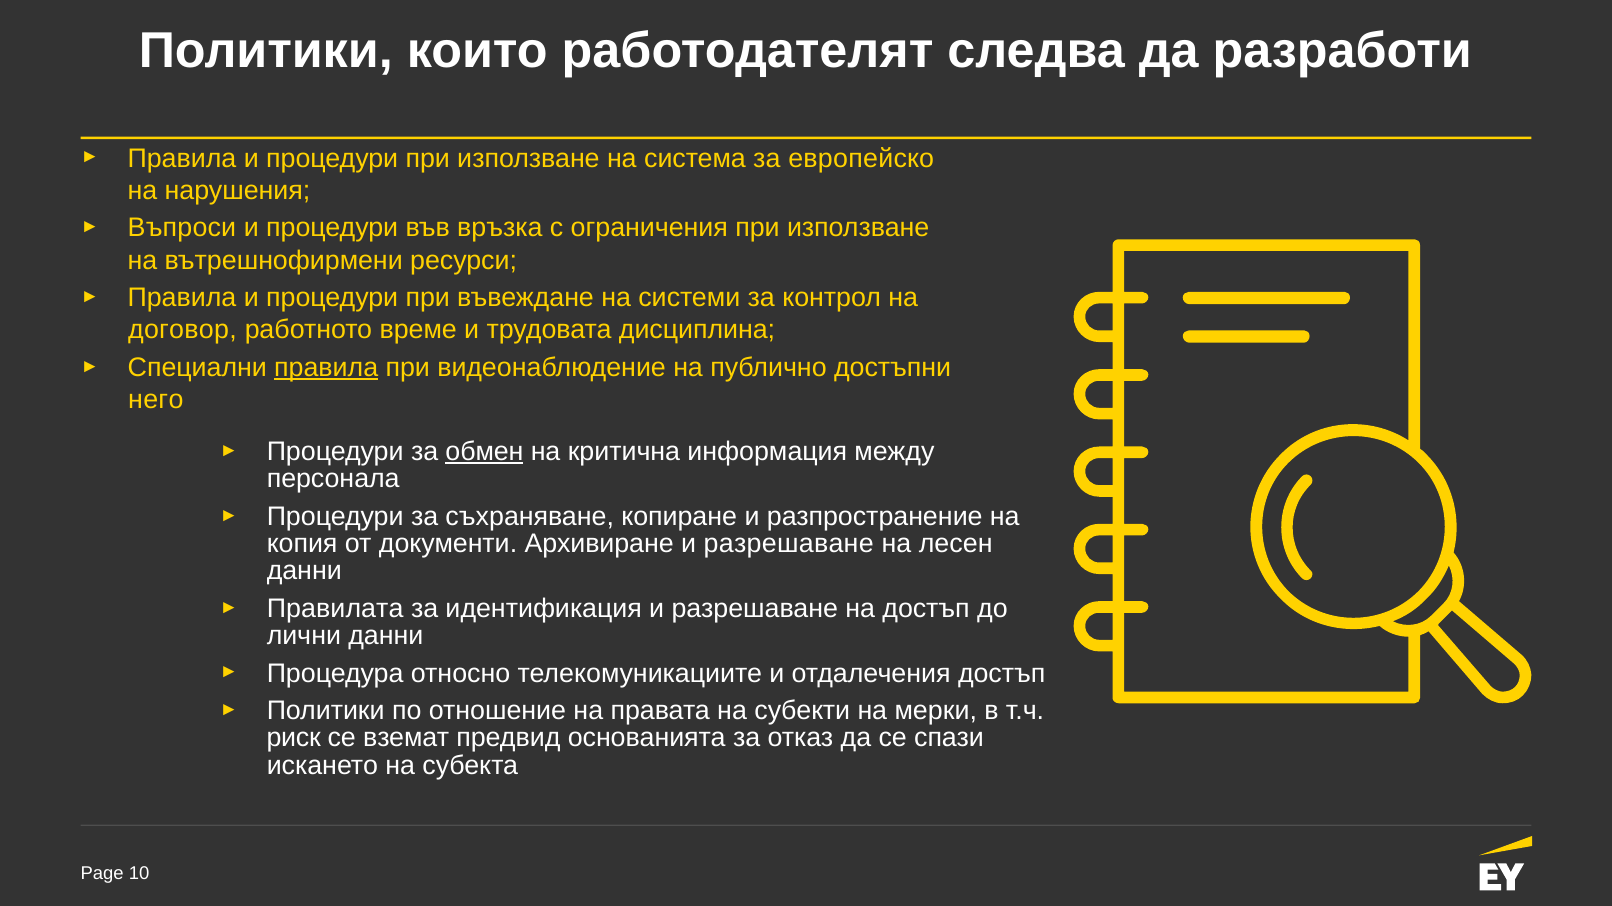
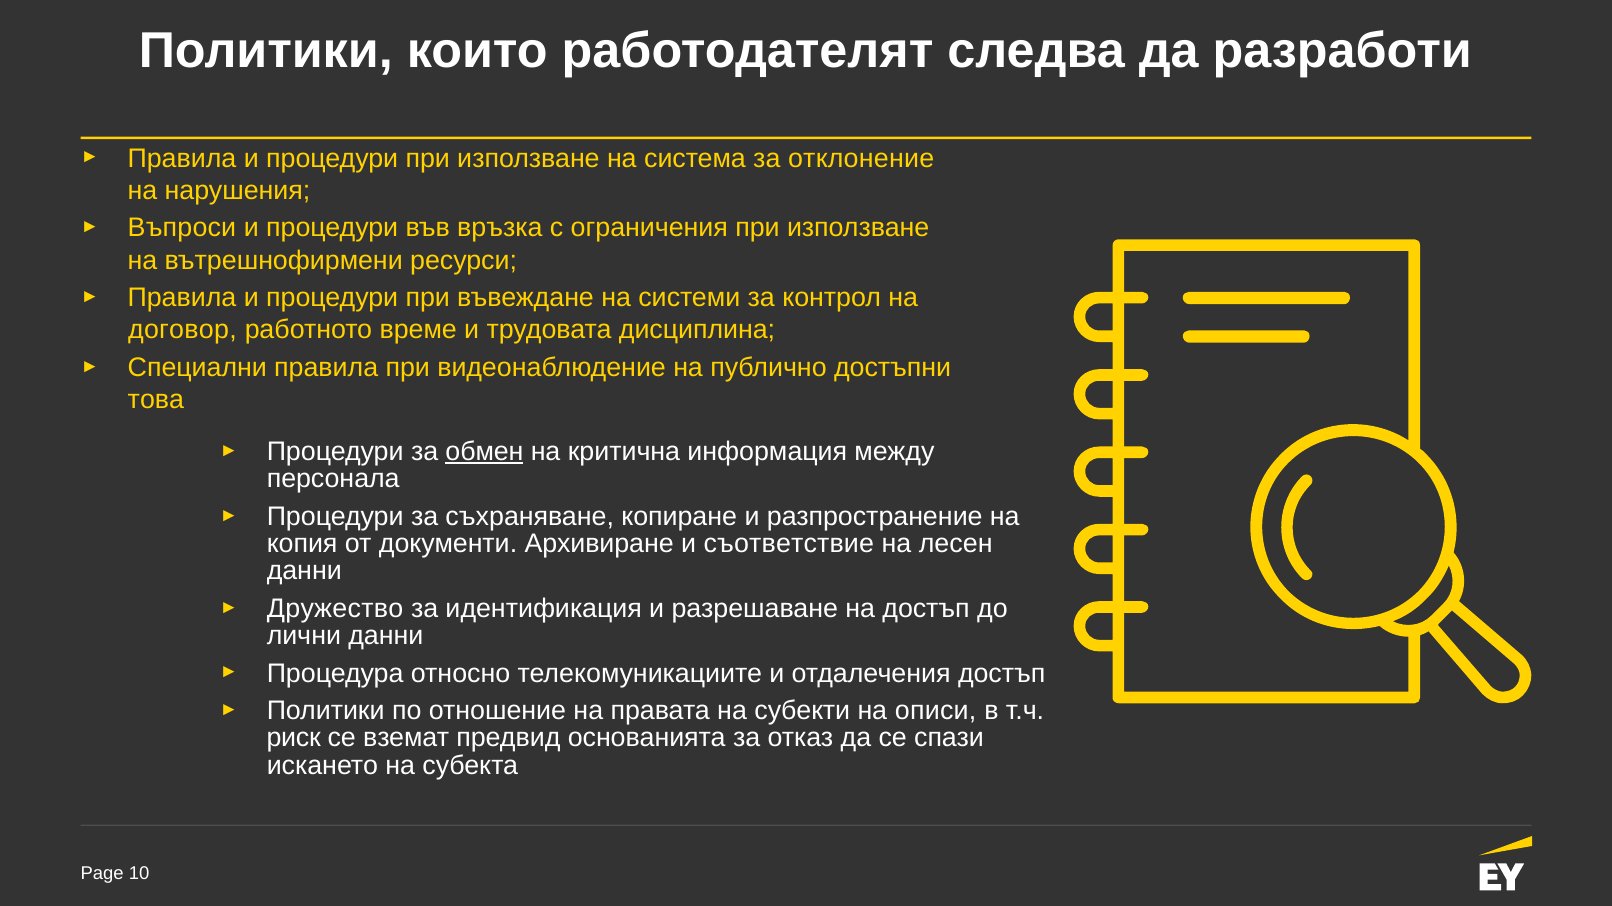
европейско: европейско -> отклонение
правила at (326, 368) underline: present -> none
него: него -> това
Архивиране и разрешаване: разрешаване -> съответствие
Правилата: Правилата -> Дружество
мерки: мерки -> описи
